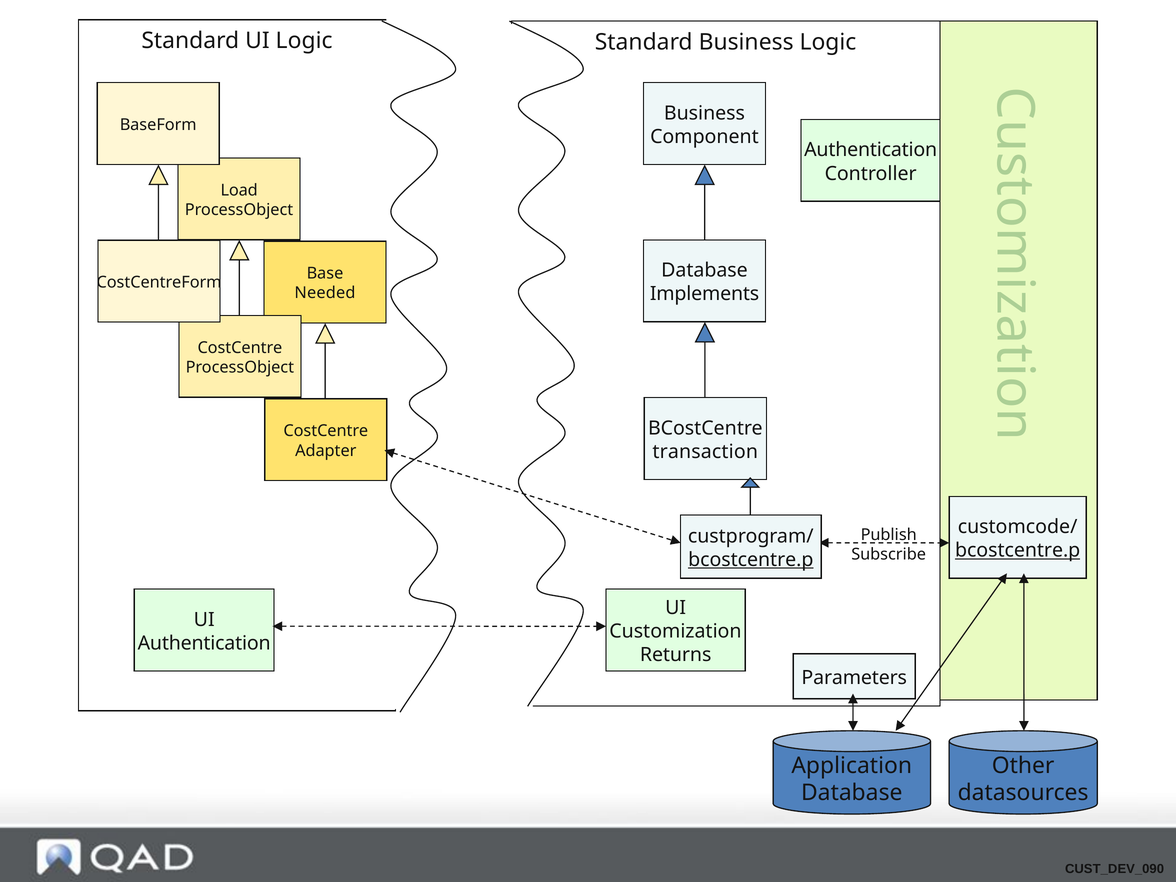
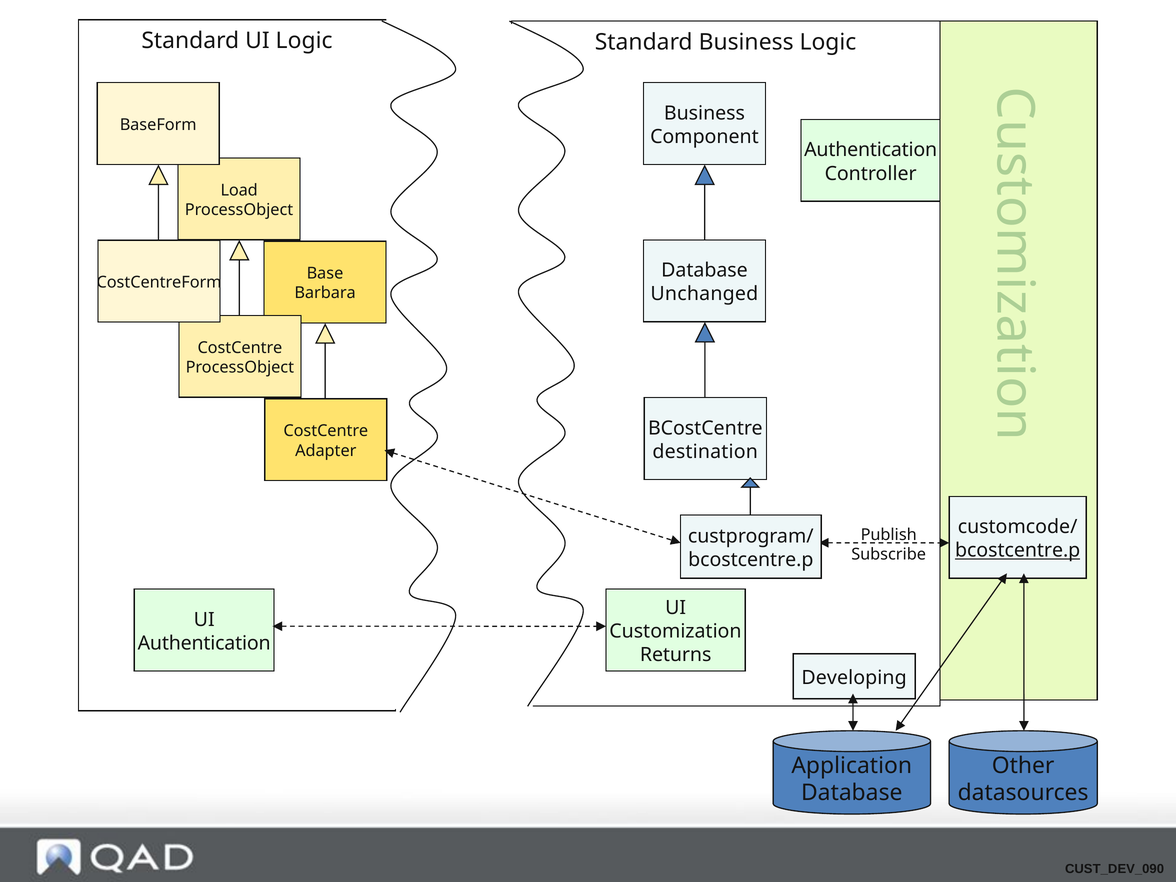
Needed: Needed -> Barbara
Implements: Implements -> Unchanged
transaction: transaction -> destination
bcostcentre.p at (751, 560) underline: present -> none
Parameters: Parameters -> Developing
